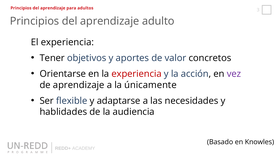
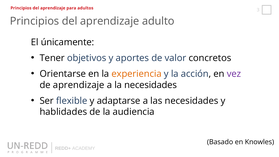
El experiencia: experiencia -> únicamente
experiencia at (137, 74) colour: red -> orange
la únicamente: únicamente -> necesidades
